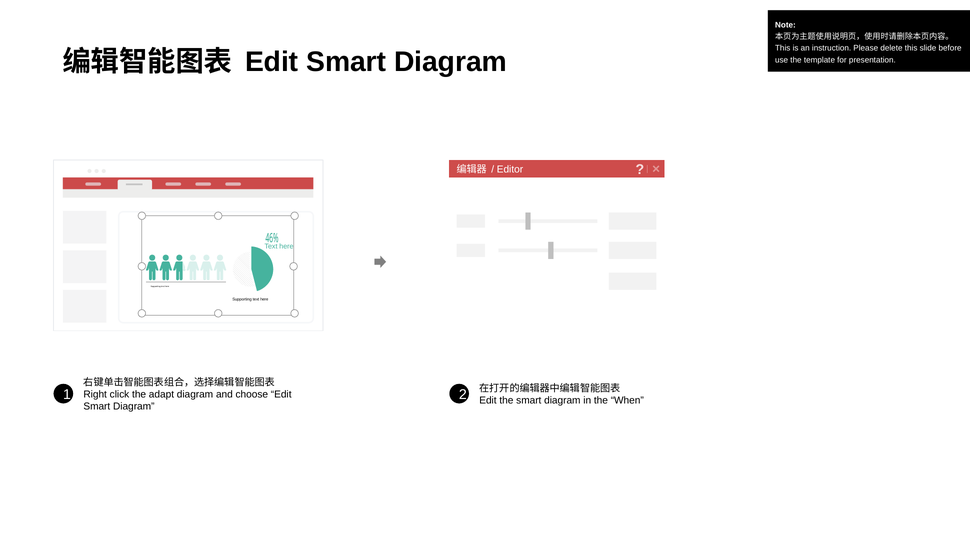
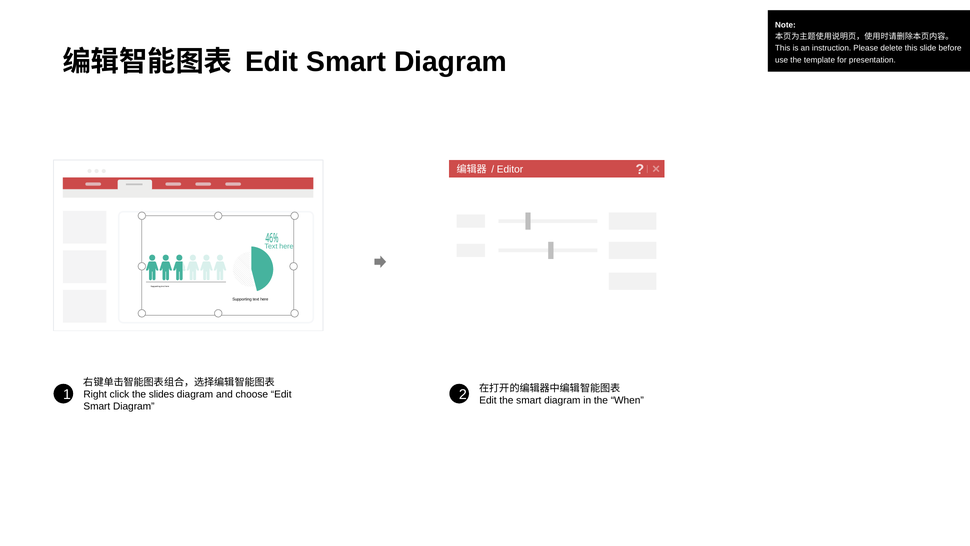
adapt: adapt -> slides
